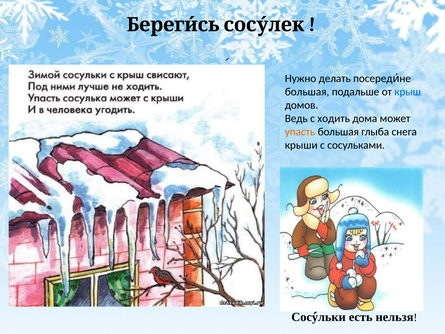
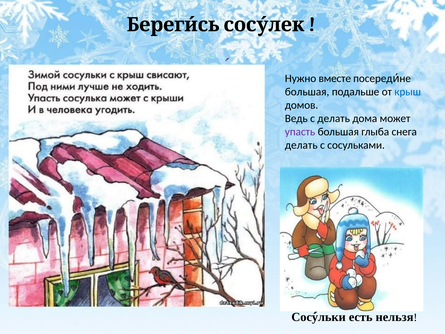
делать: делать -> вместе
с ходить: ходить -> делать
упасть colour: orange -> purple
крыши at (301, 145): крыши -> делать
